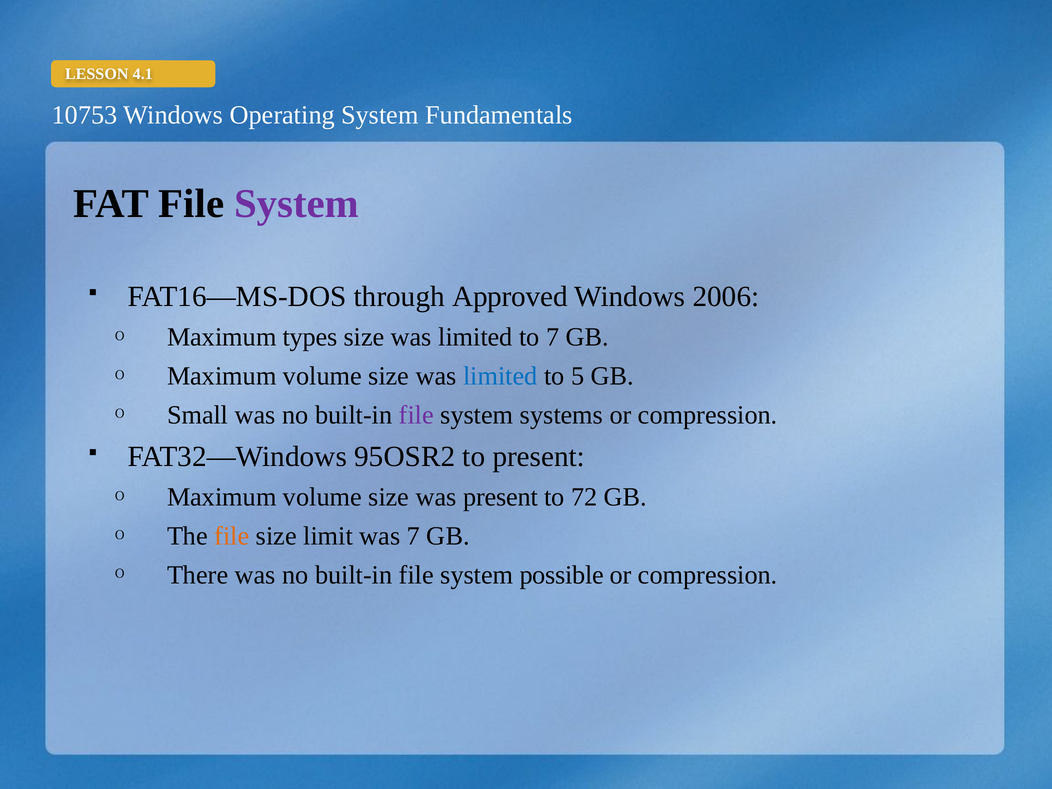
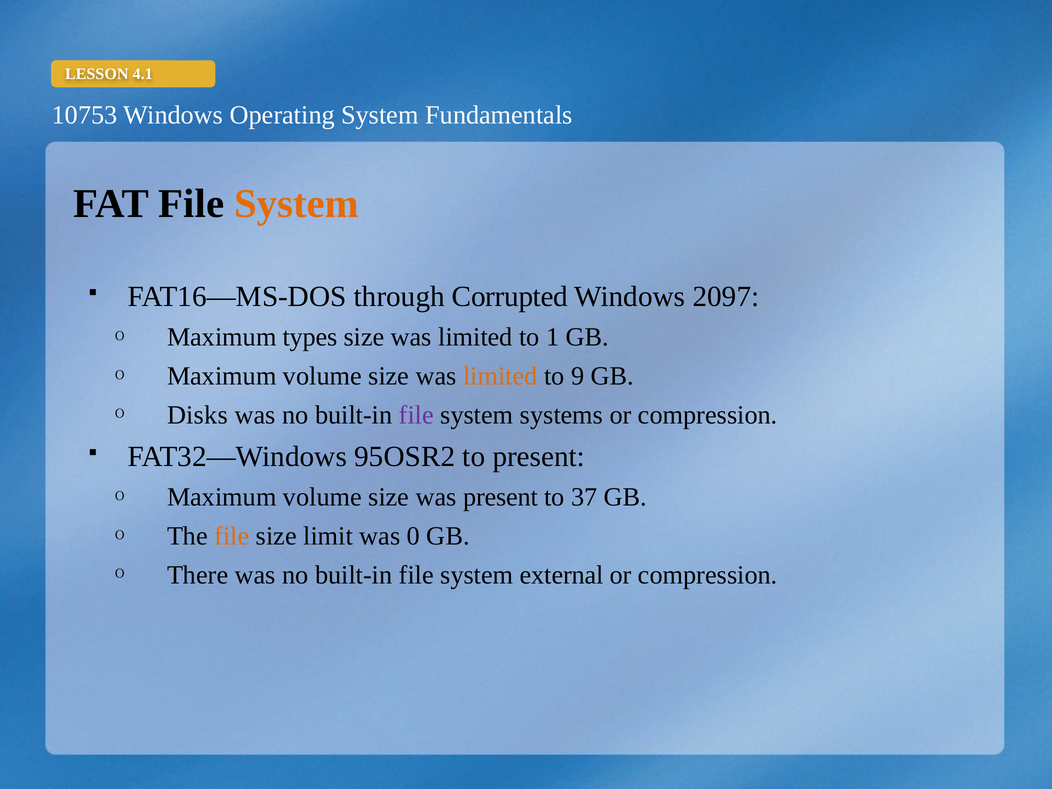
System at (297, 204) colour: purple -> orange
Approved: Approved -> Corrupted
2006: 2006 -> 2097
to 7: 7 -> 1
limited at (500, 376) colour: blue -> orange
5: 5 -> 9
Small: Small -> Disks
72: 72 -> 37
was 7: 7 -> 0
possible: possible -> external
